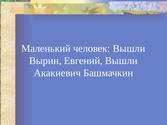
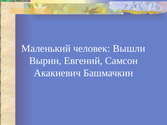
Евгений Вышли: Вышли -> Самсон
